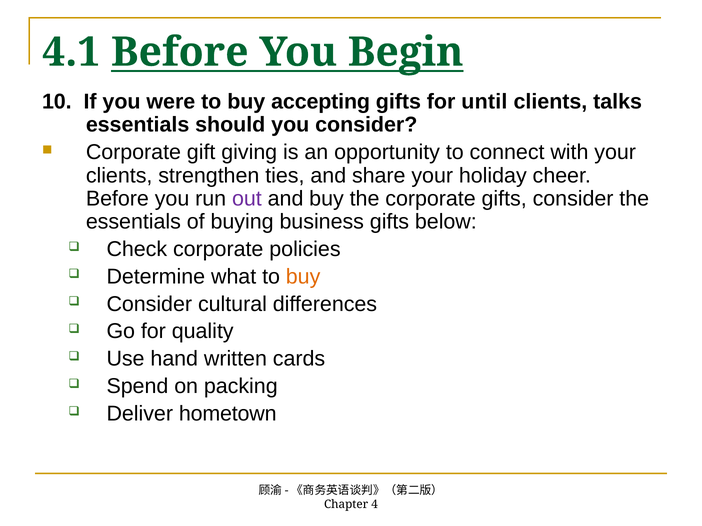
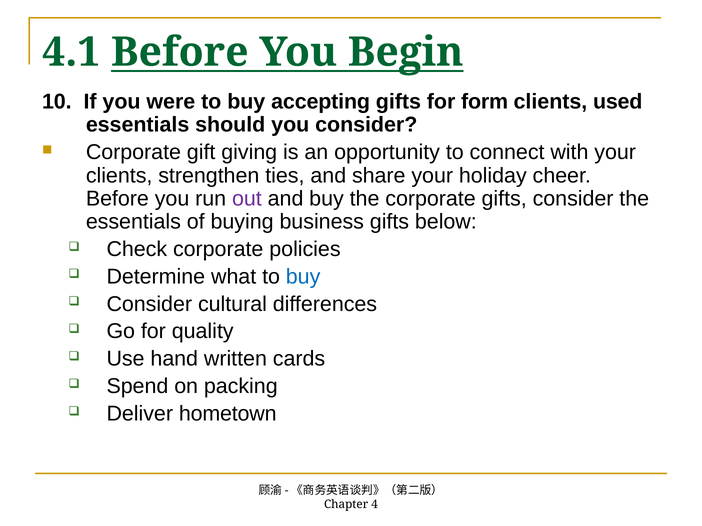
until: until -> form
talks: talks -> used
buy at (303, 277) colour: orange -> blue
